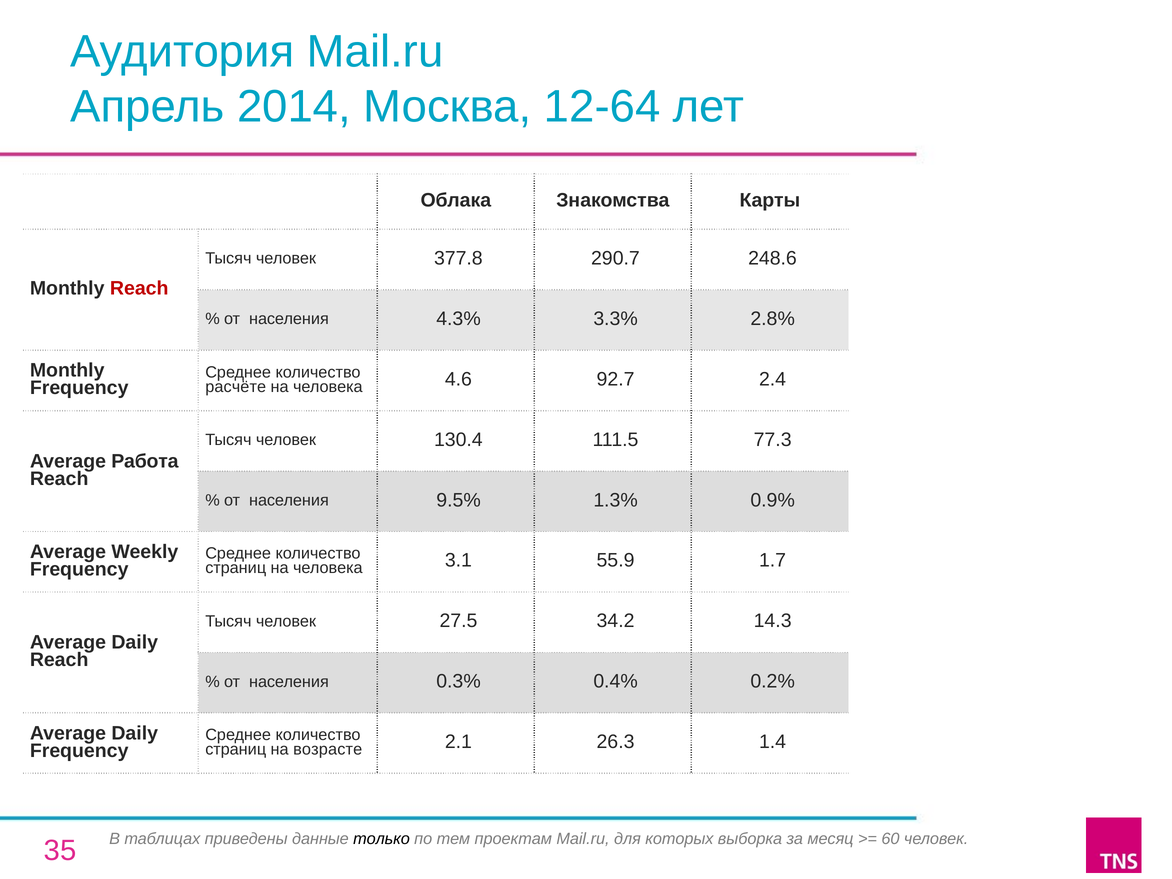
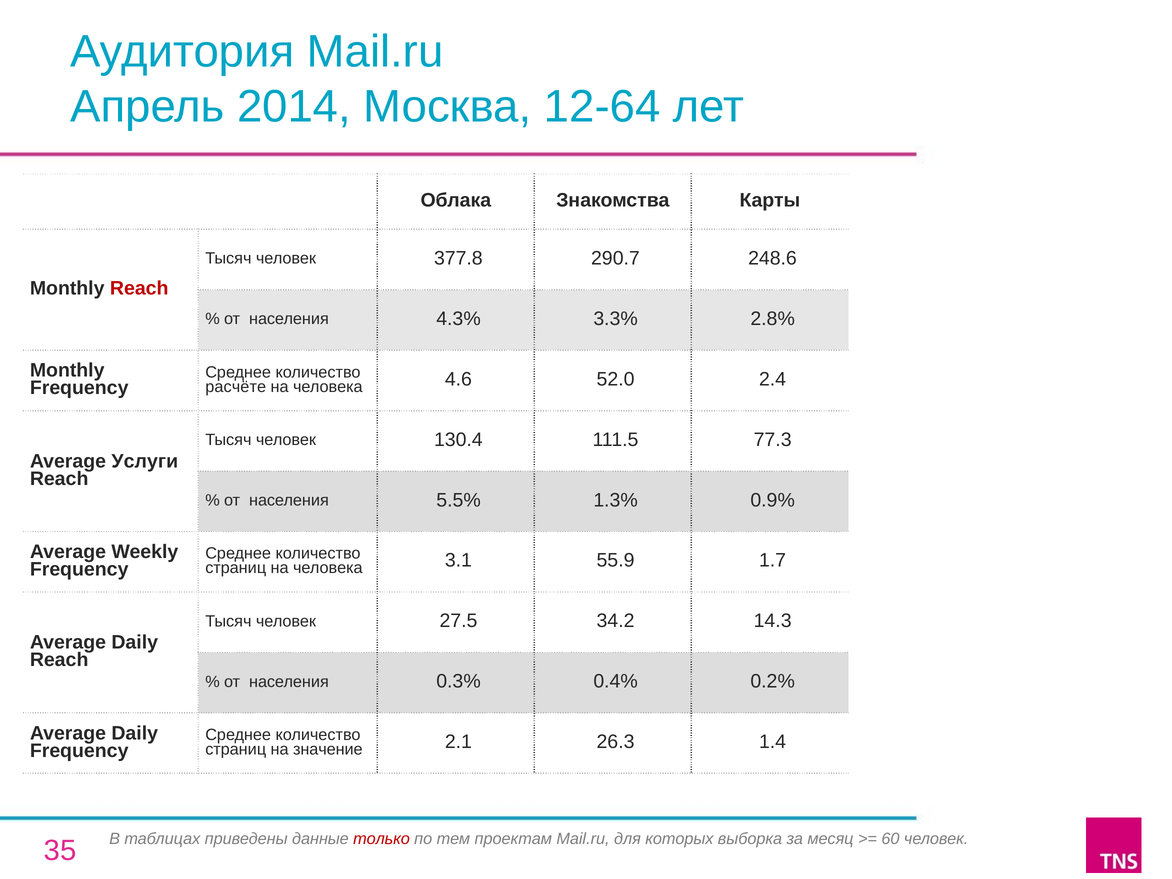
92.7: 92.7 -> 52.0
Работа: Работа -> Услуги
9.5%: 9.5% -> 5.5%
возрасте: возрасте -> значение
только colour: black -> red
